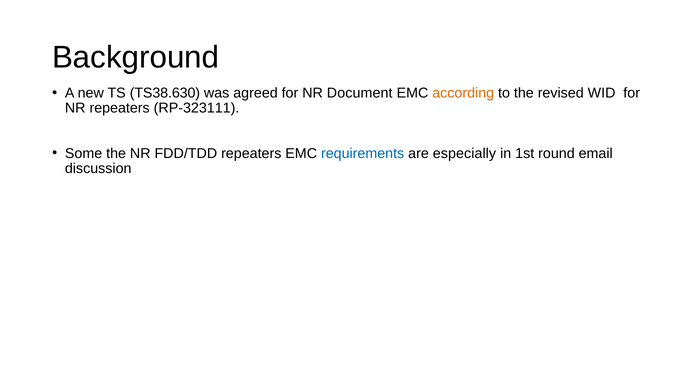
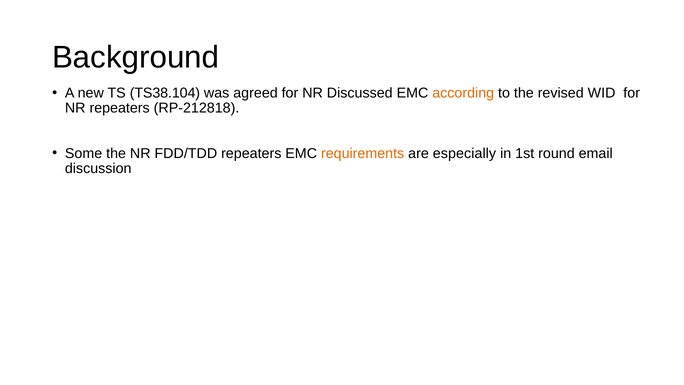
TS38.630: TS38.630 -> TS38.104
Document: Document -> Discussed
RP-323111: RP-323111 -> RP-212818
requirements colour: blue -> orange
